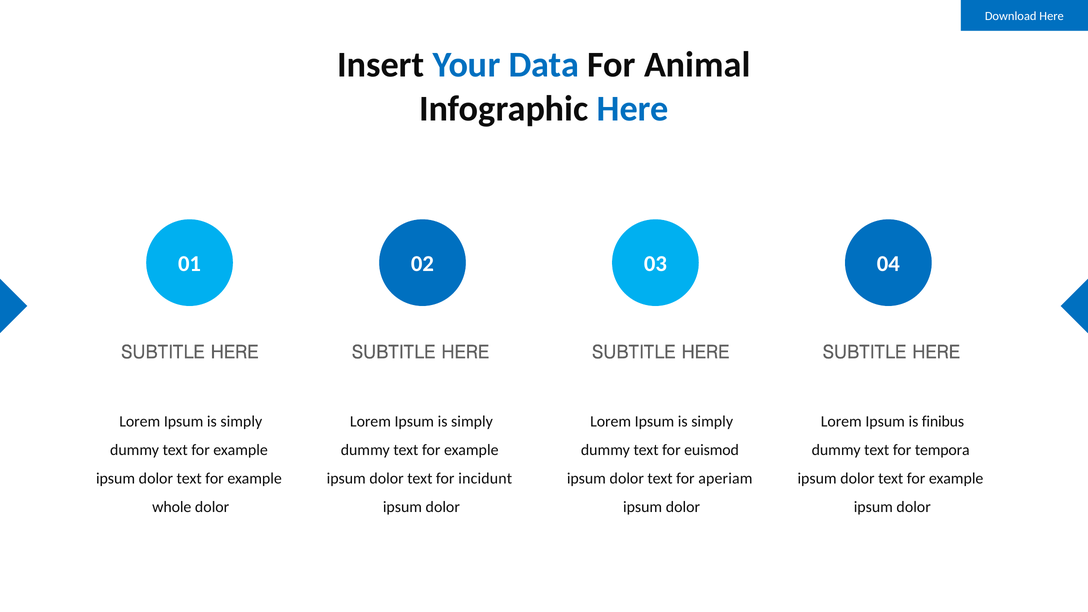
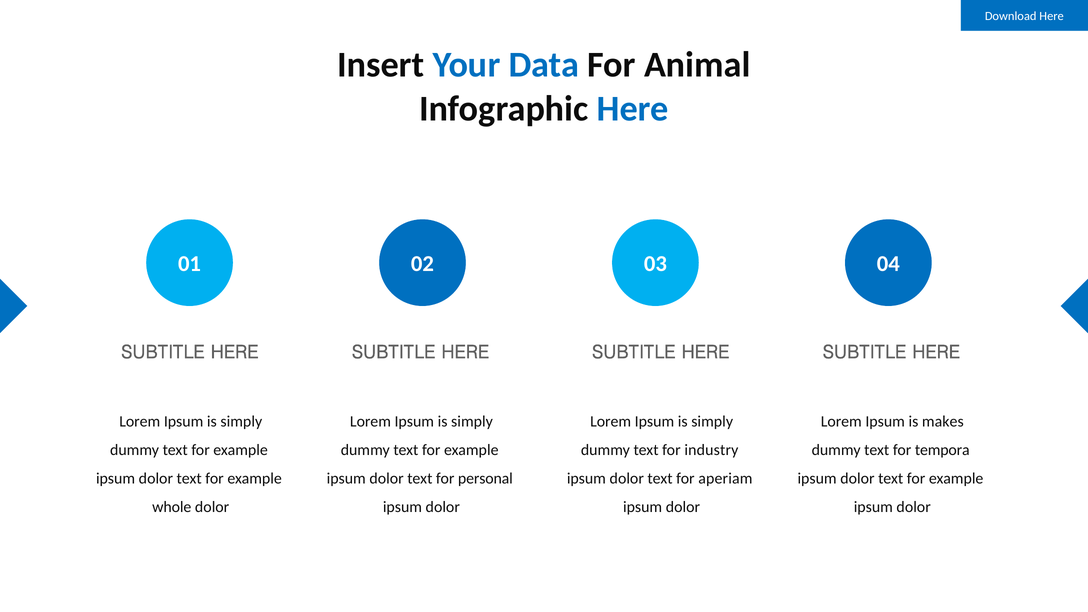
finibus: finibus -> makes
euismod: euismod -> industry
incidunt: incidunt -> personal
